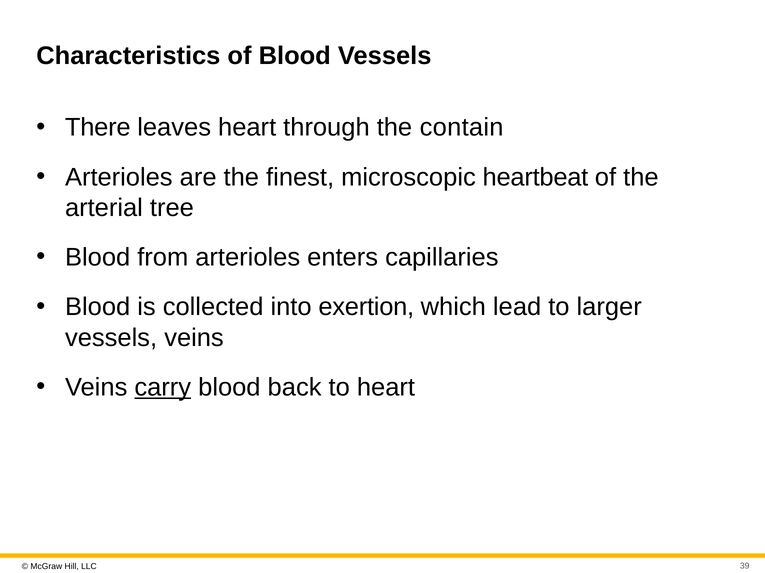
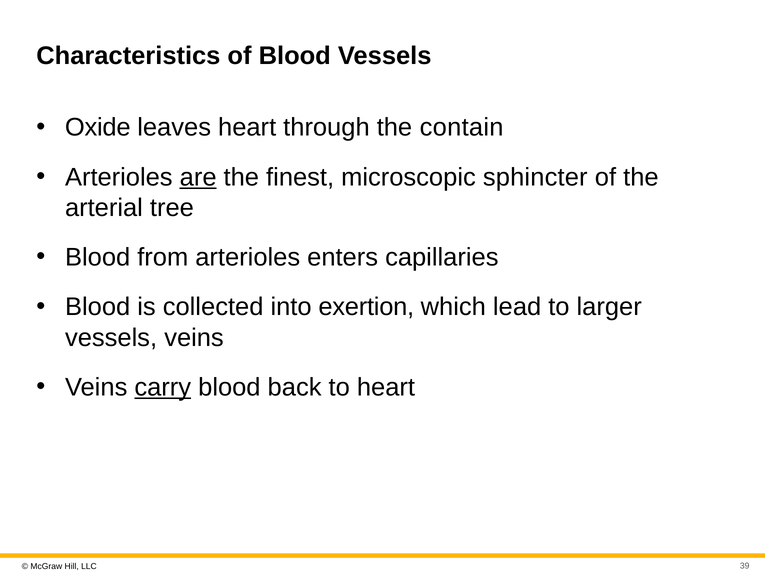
There: There -> Oxide
are underline: none -> present
heartbeat: heartbeat -> sphincter
